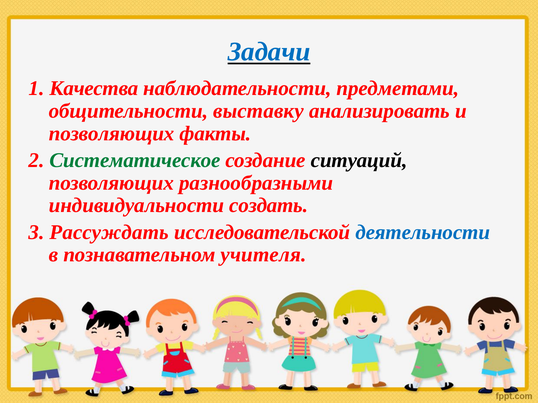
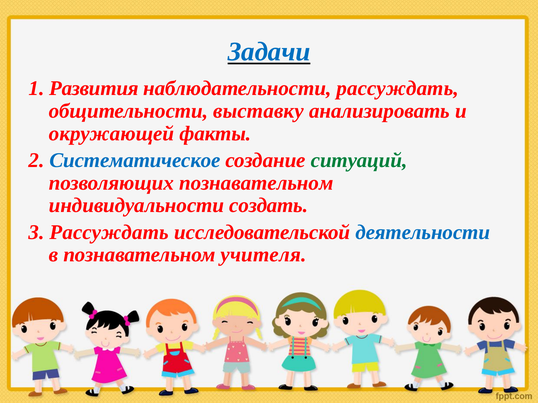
Качества: Качества -> Развития
наблюдательности предметами: предметами -> рассуждать
позволяющих at (112, 134): позволяющих -> окружающей
Систематическое colour: green -> blue
ситуаций colour: black -> green
позволяющих разнообразными: разнообразными -> познавательном
